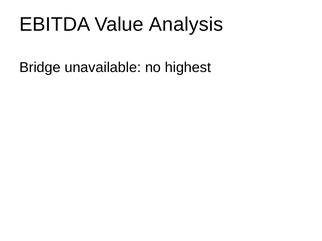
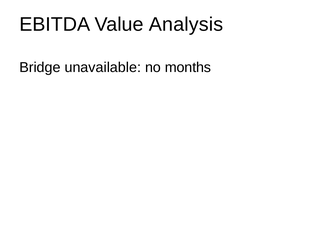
highest: highest -> months
